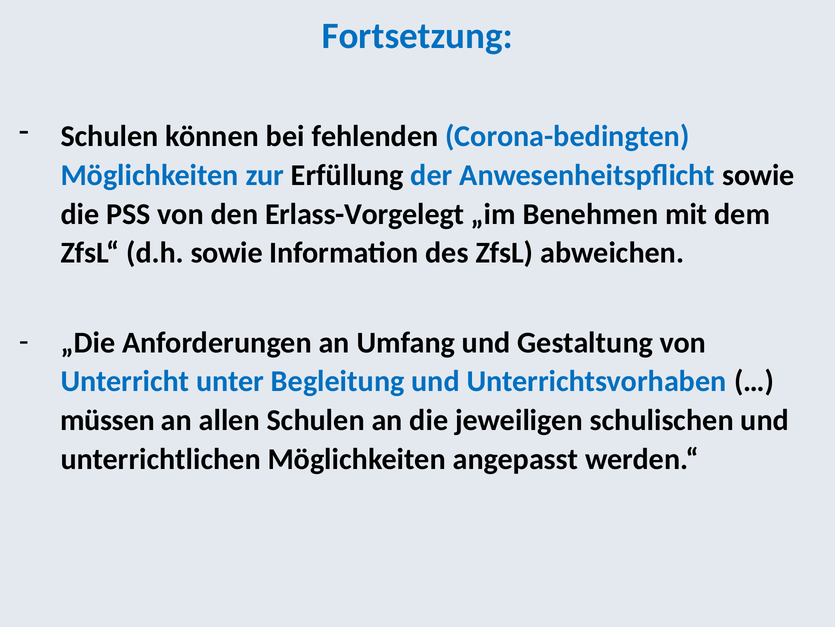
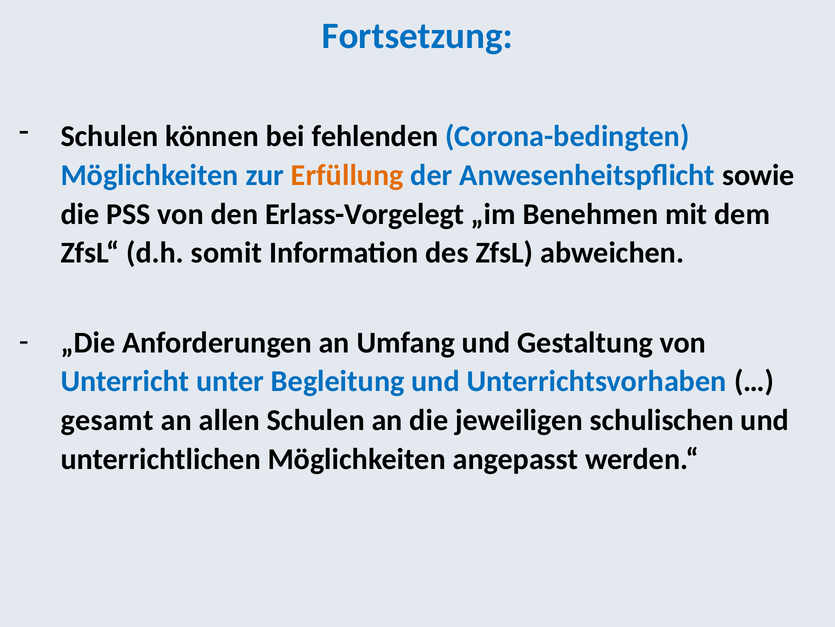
Erfüllung colour: black -> orange
d.h sowie: sowie -> somit
müssen: müssen -> gesamt
